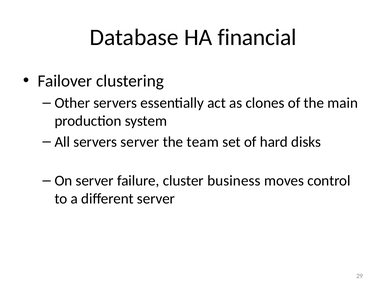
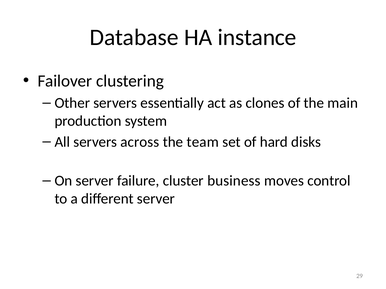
financial: financial -> instance
servers server: server -> across
